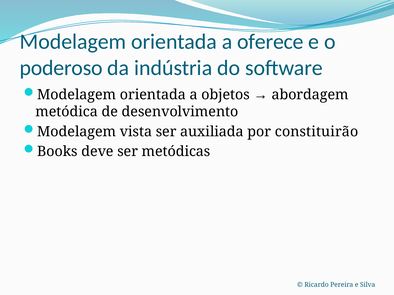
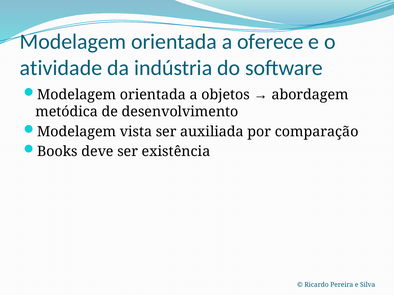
poderoso: poderoso -> atividade
constituirão: constituirão -> comparação
metódicas: metódicas -> existência
